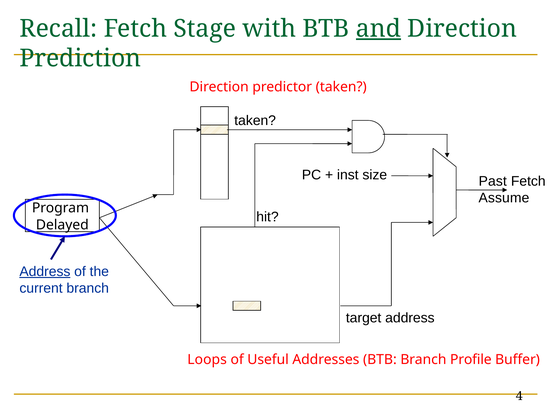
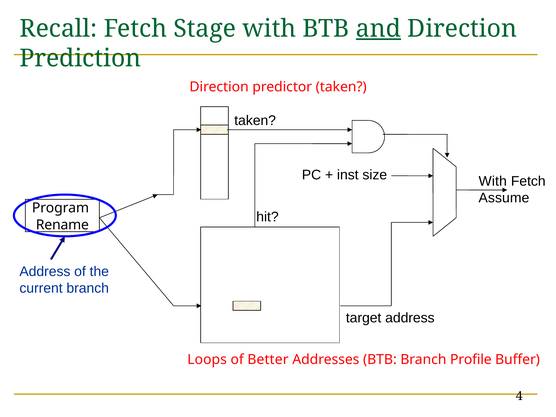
Past at (493, 181): Past -> With
Delayed: Delayed -> Rename
Address at (45, 271) underline: present -> none
Useful: Useful -> Better
